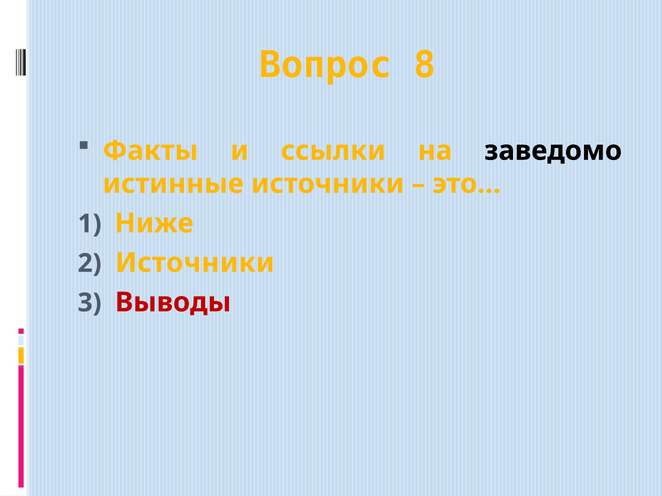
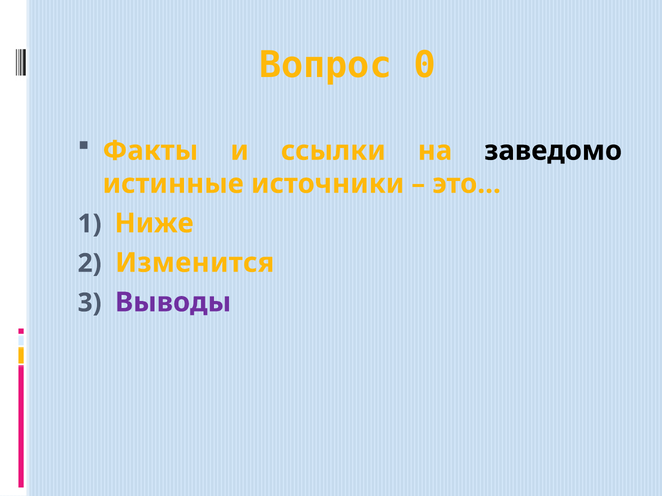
8: 8 -> 0
Источники at (195, 263): Источники -> Изменится
Выводы colour: red -> purple
